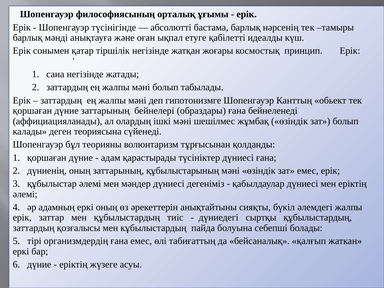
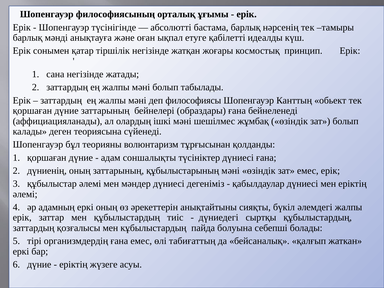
гипотонизмге: гипотонизмге -> философиясы
қарастырады: қарастырады -> соншалықты
